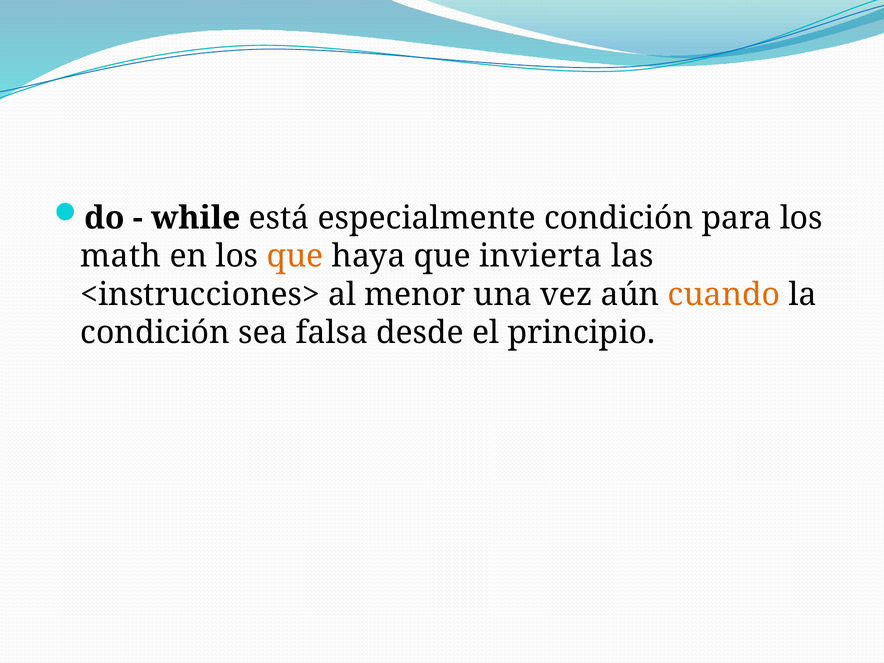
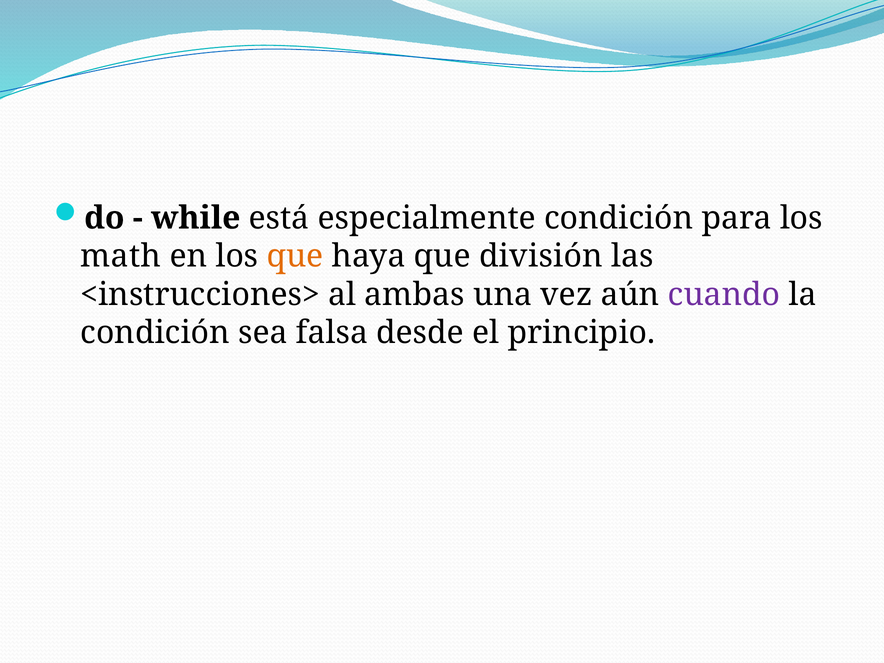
invierta: invierta -> división
menor: menor -> ambas
cuando colour: orange -> purple
